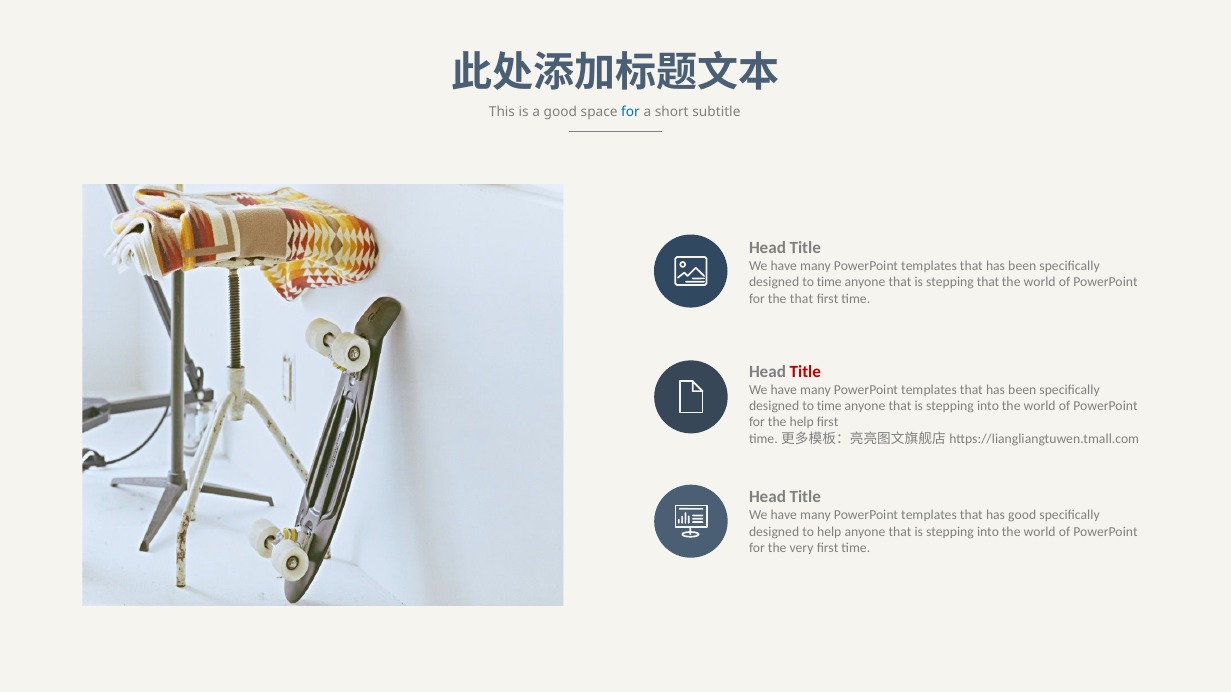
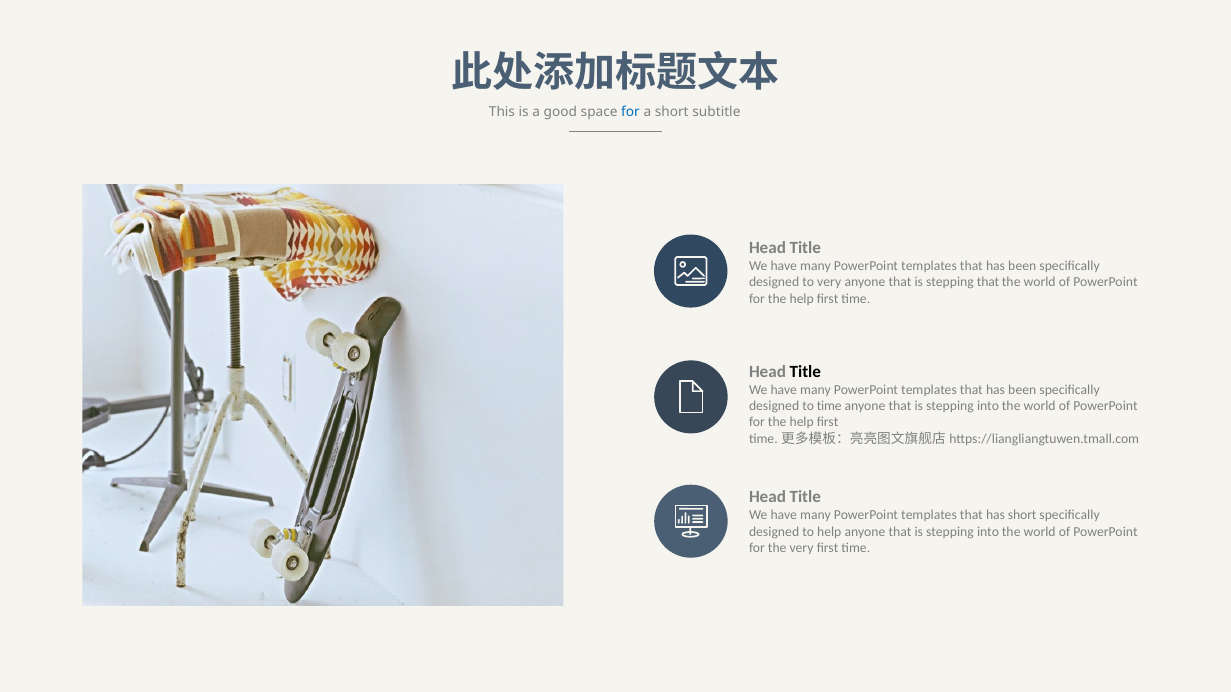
time at (829, 282): time -> very
that at (802, 299): that -> help
Title at (805, 372) colour: red -> black
has good: good -> short
